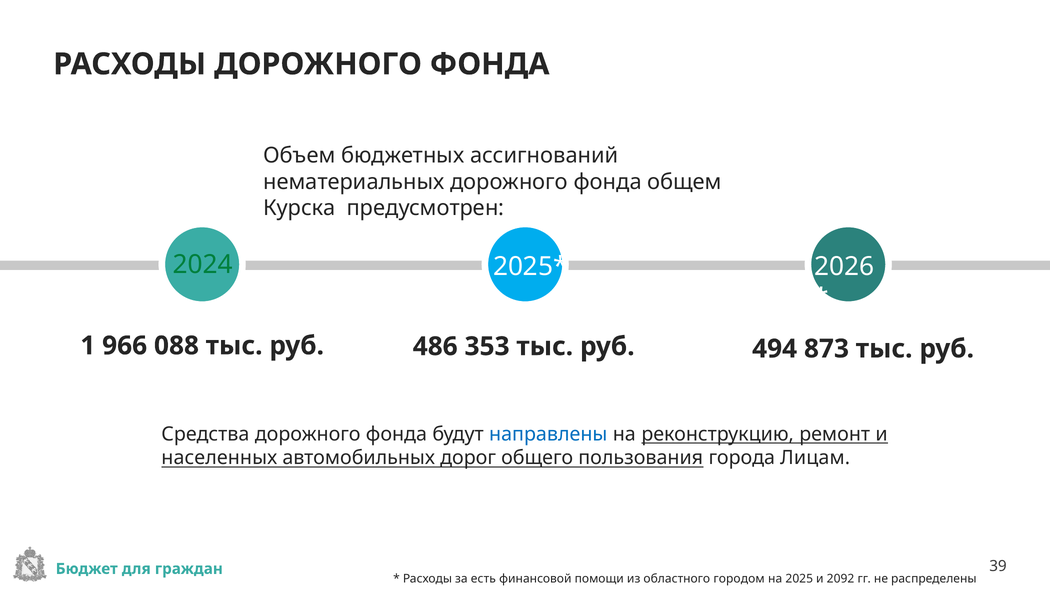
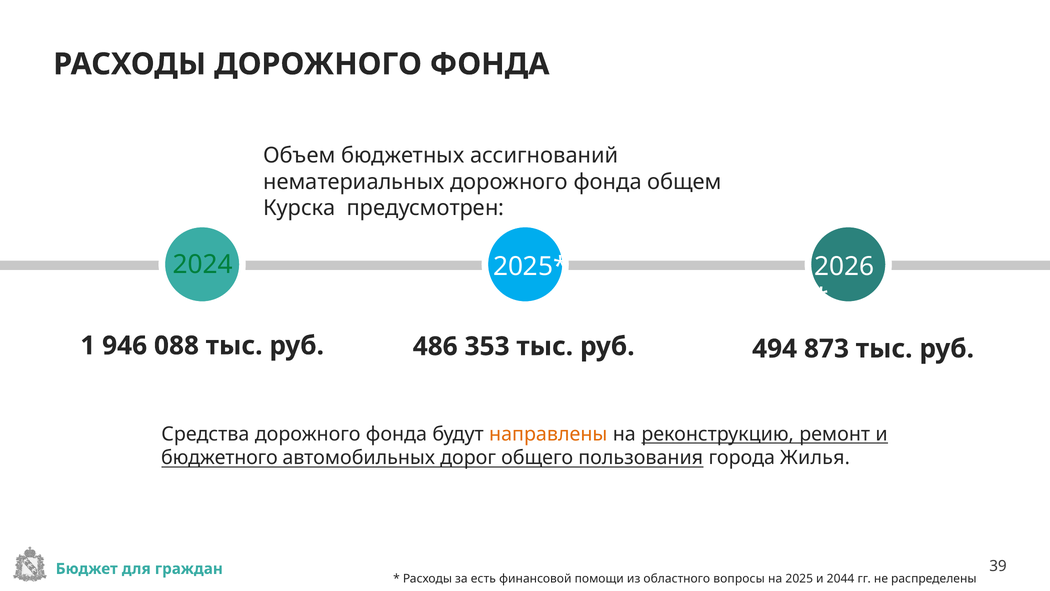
966: 966 -> 946
направлены colour: blue -> orange
населенных: населенных -> бюджетного
Лицам: Лицам -> Жилья
городом: городом -> вопросы
2092: 2092 -> 2044
